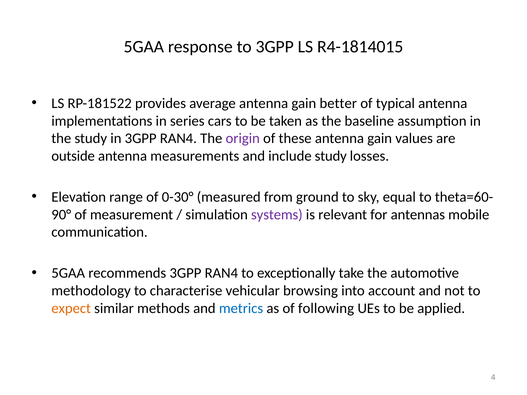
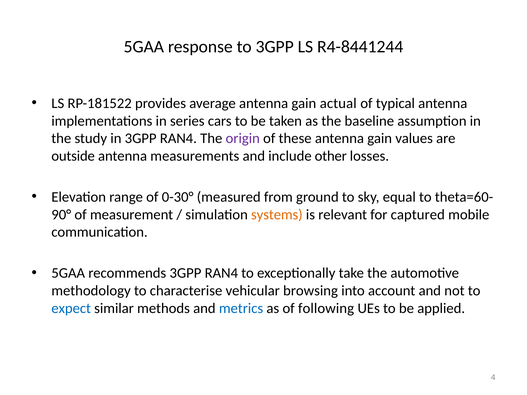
R4-1814015: R4-1814015 -> R4-8441244
better: better -> actual
include study: study -> other
systems colour: purple -> orange
antennas: antennas -> captured
expect colour: orange -> blue
